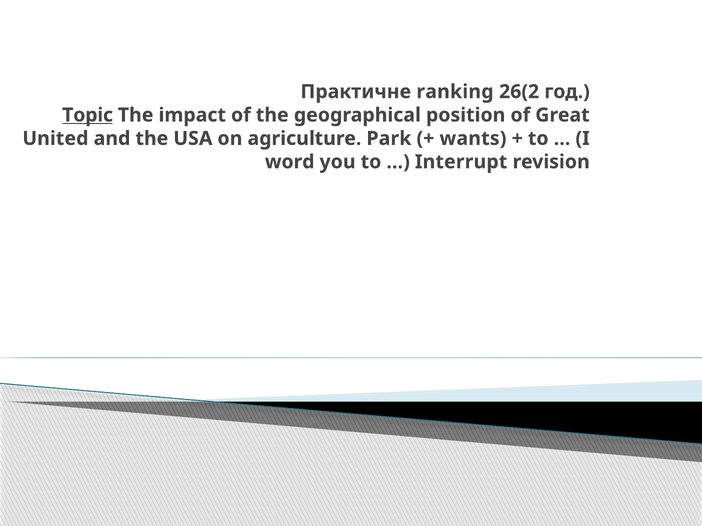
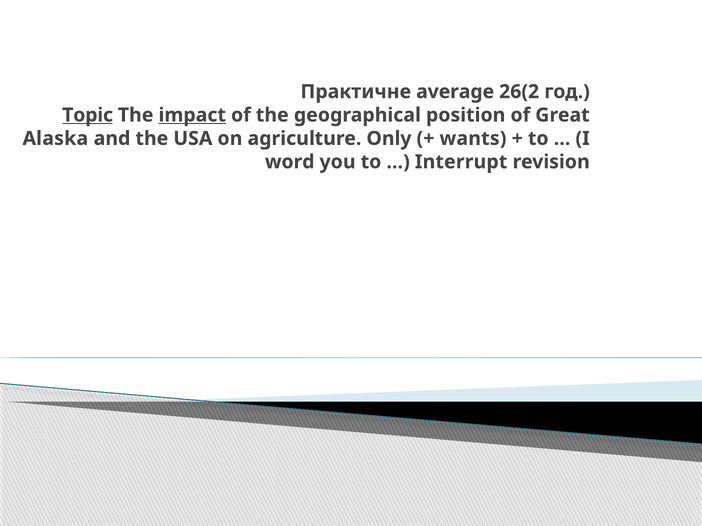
ranking: ranking -> average
impact underline: none -> present
United: United -> Alaska
Park: Park -> Only
